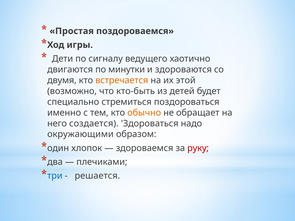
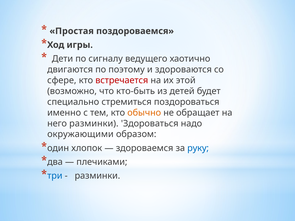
минутки: минутки -> поэтому
двумя: двумя -> сфере
встречается colour: orange -> red
него создается: создается -> разминки
руку colour: red -> blue
решается at (97, 176): решается -> разминки
